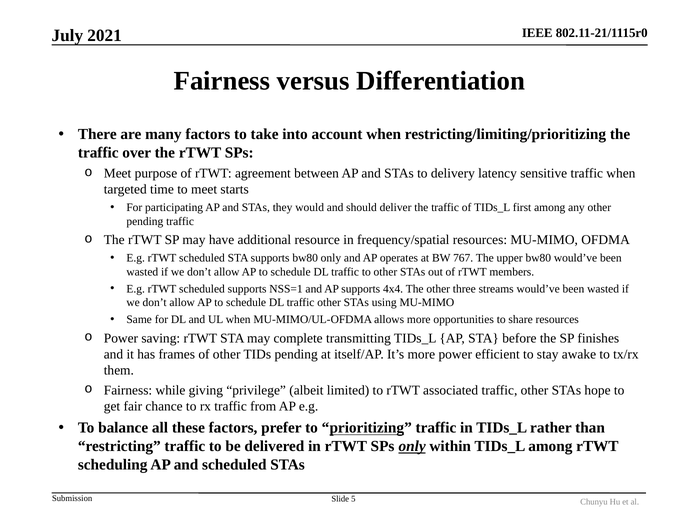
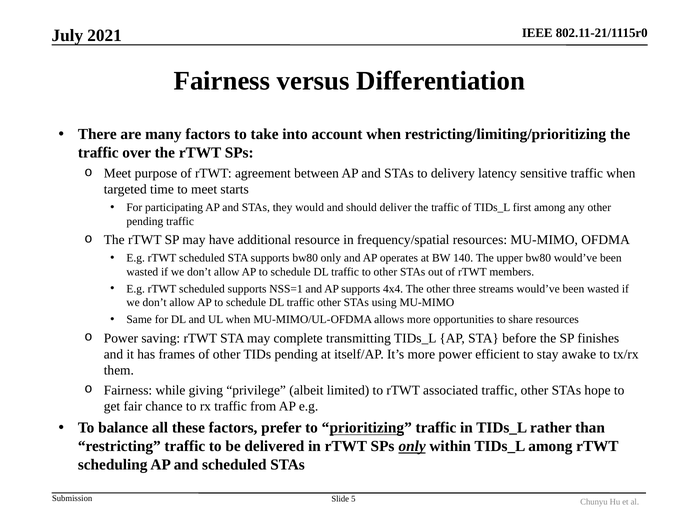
767: 767 -> 140
